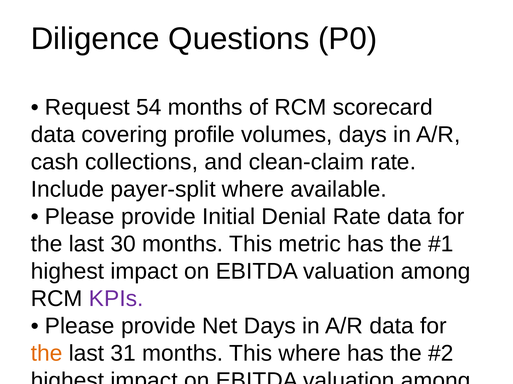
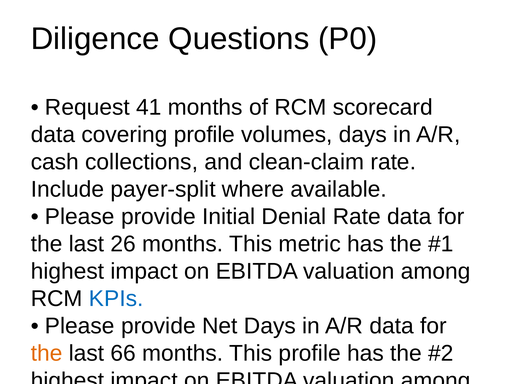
54: 54 -> 41
30: 30 -> 26
KPIs at (116, 299) colour: purple -> blue
31: 31 -> 66
This where: where -> profile
